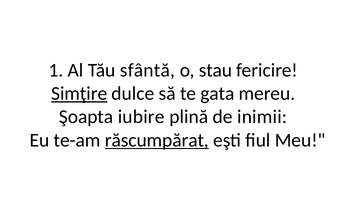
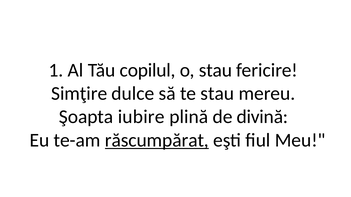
sfântă: sfântă -> copilul
Simţire underline: present -> none
te gata: gata -> stau
inimii: inimii -> divină
